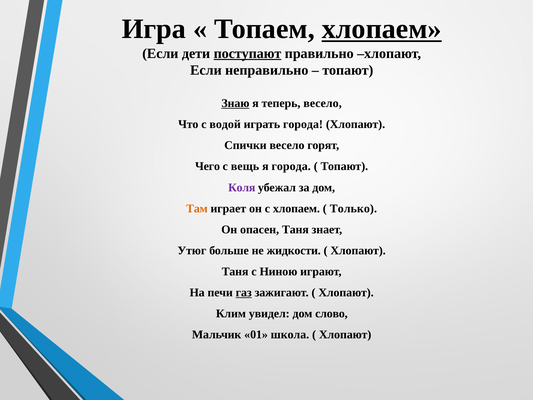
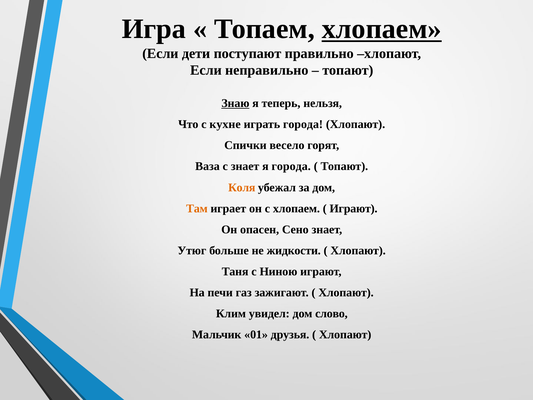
поступают underline: present -> none
теперь весело: весело -> нельзя
водой: водой -> кухне
Чего: Чего -> Ваза
с вещь: вещь -> знает
Коля colour: purple -> orange
Только at (353, 208): Только -> Играют
опасен Таня: Таня -> Сено
газ underline: present -> none
школа: школа -> друзья
